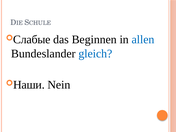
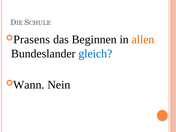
Слабые: Слабые -> Prasens
allen colour: blue -> orange
Наши: Наши -> Wann
